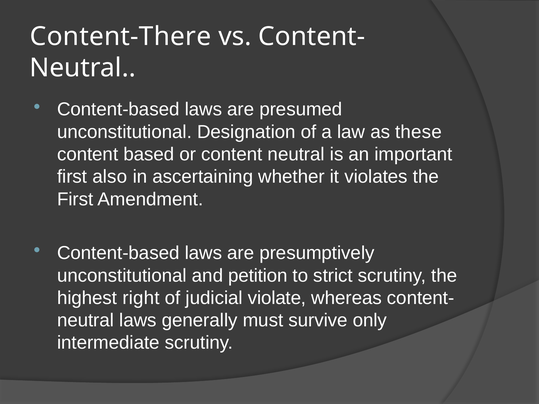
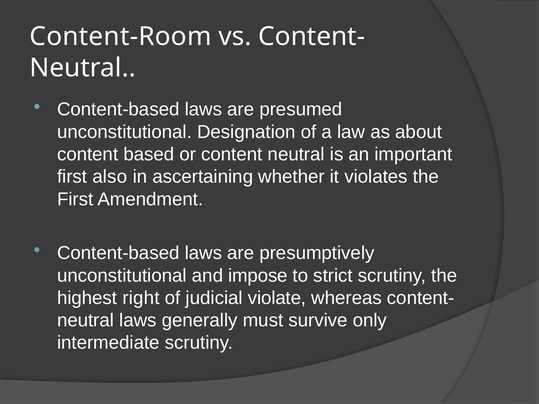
Content-There: Content-There -> Content-Room
these: these -> about
petition: petition -> impose
